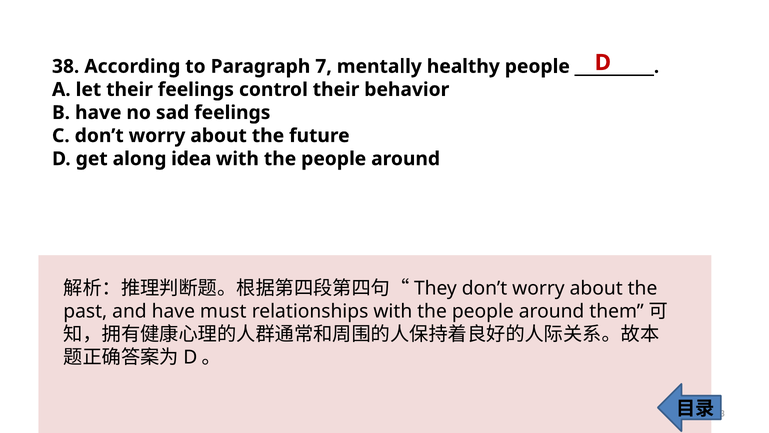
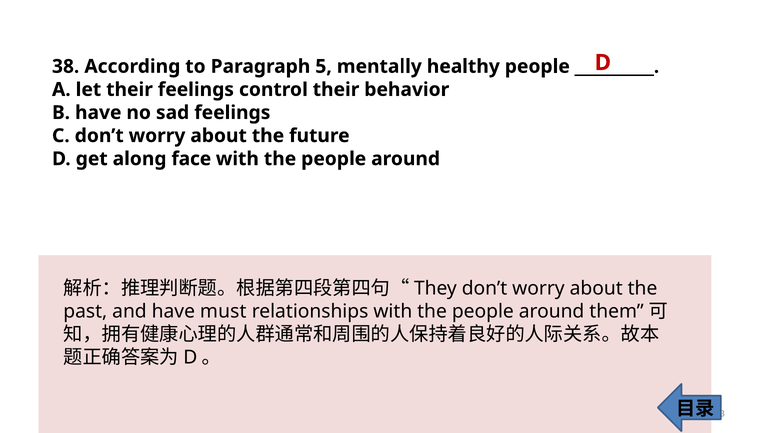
7: 7 -> 5
idea: idea -> face
